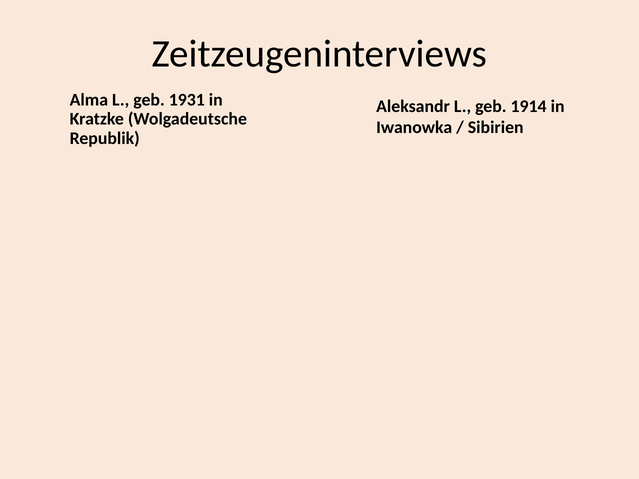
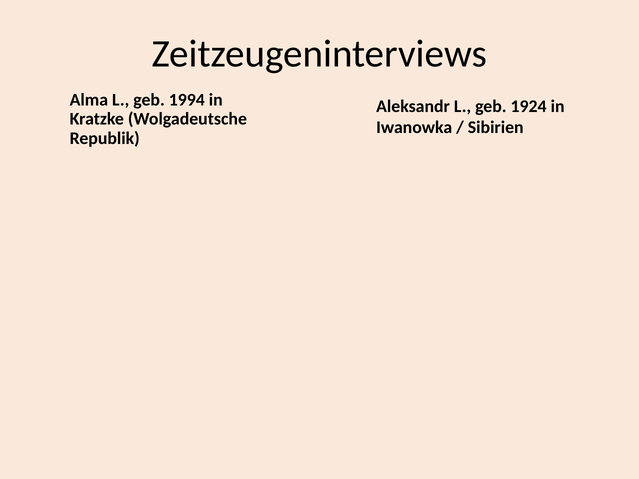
1931: 1931 -> 1994
1914: 1914 -> 1924
